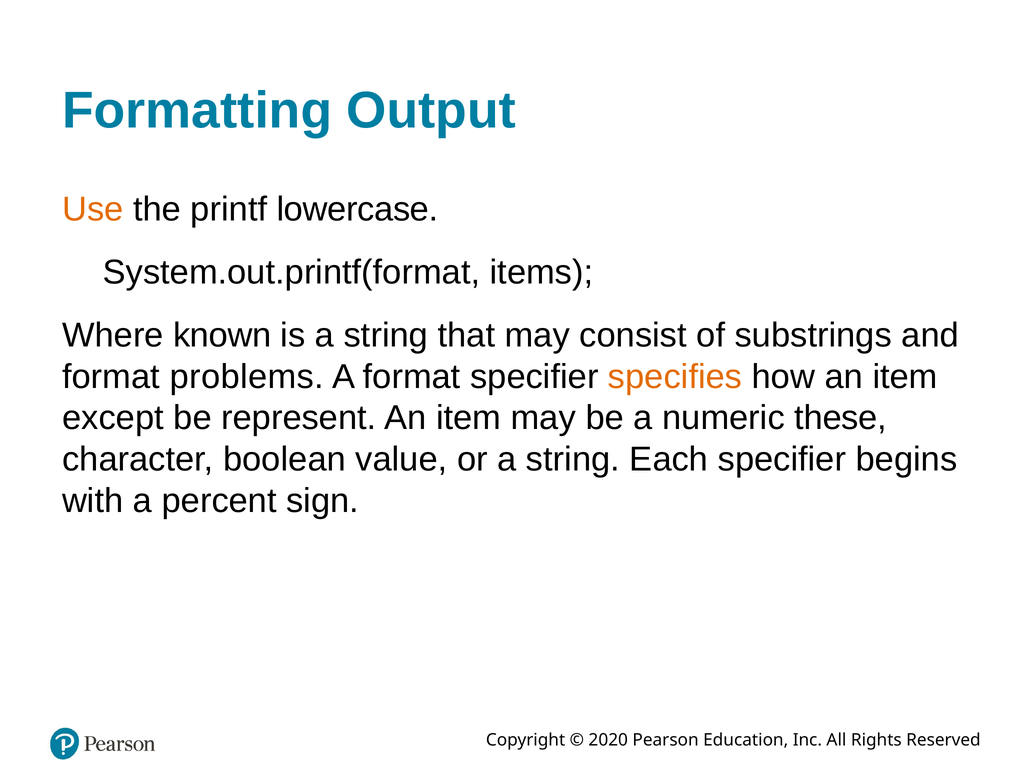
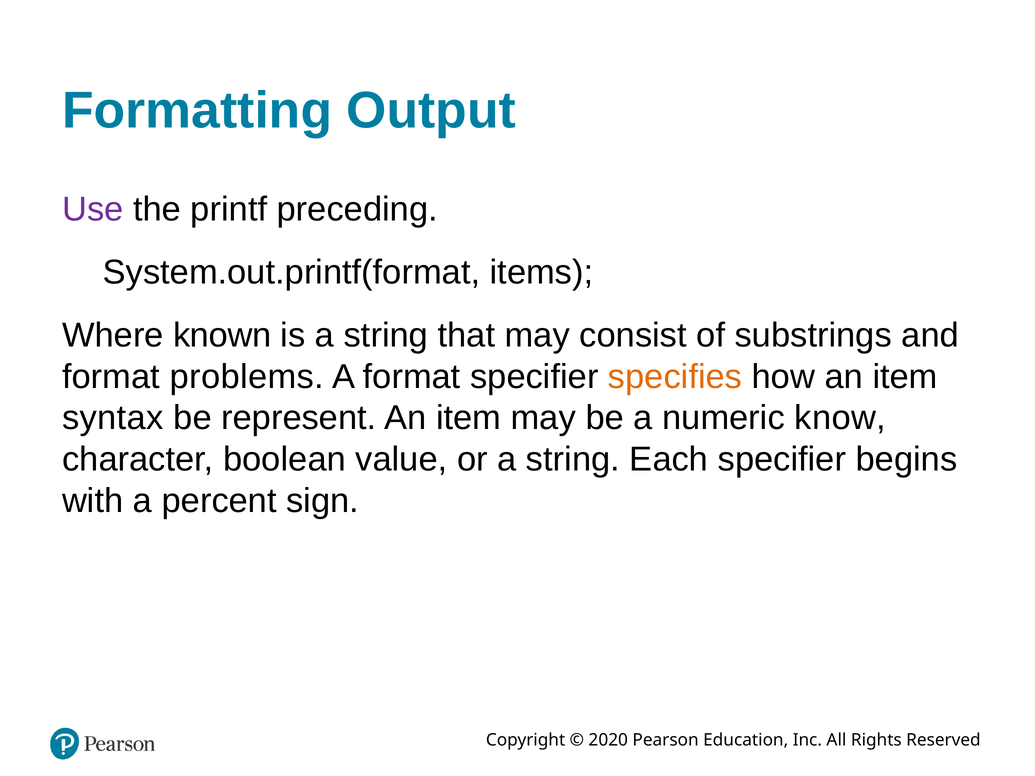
Use colour: orange -> purple
lowercase: lowercase -> preceding
except: except -> syntax
these: these -> know
